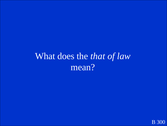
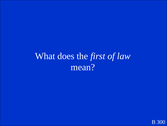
that: that -> first
